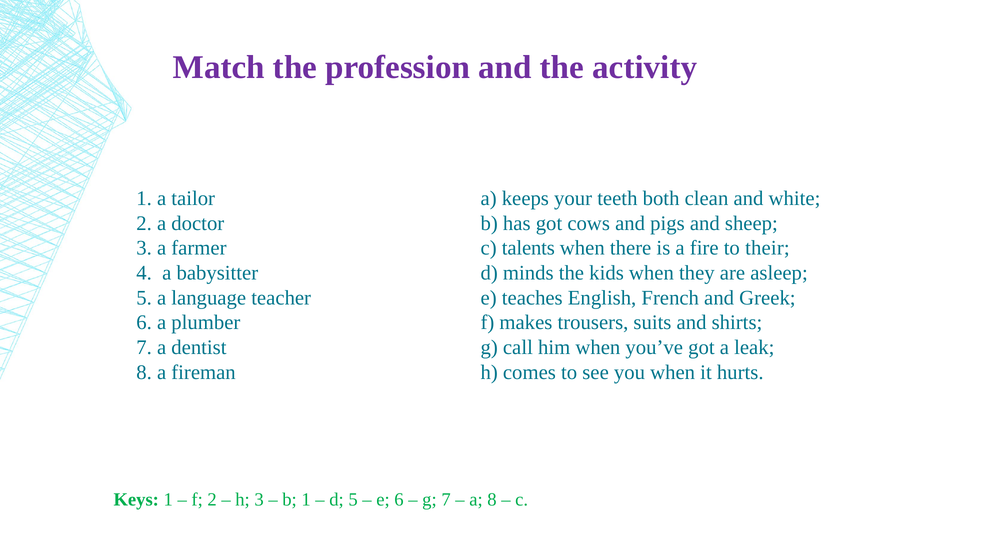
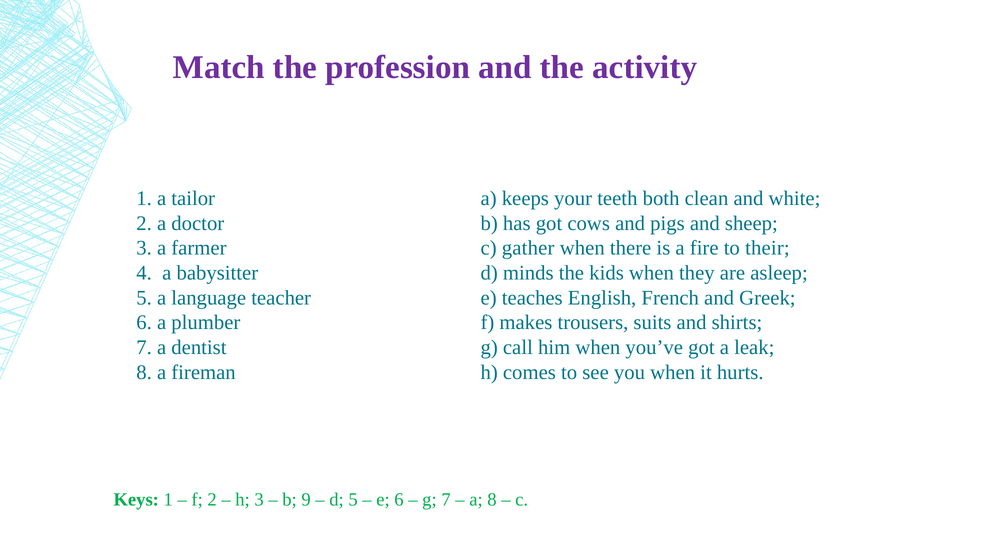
talents: talents -> gather
b 1: 1 -> 9
